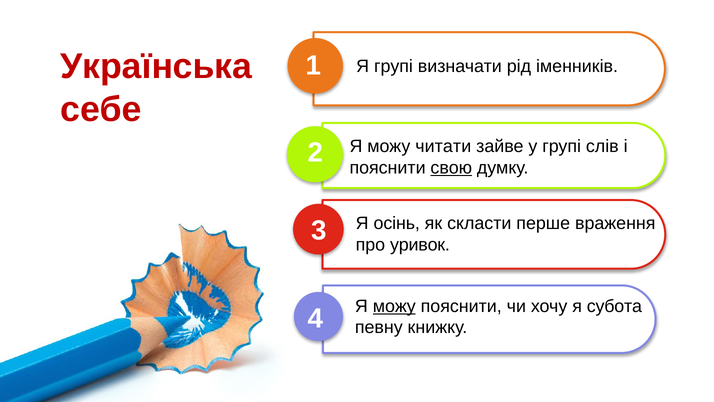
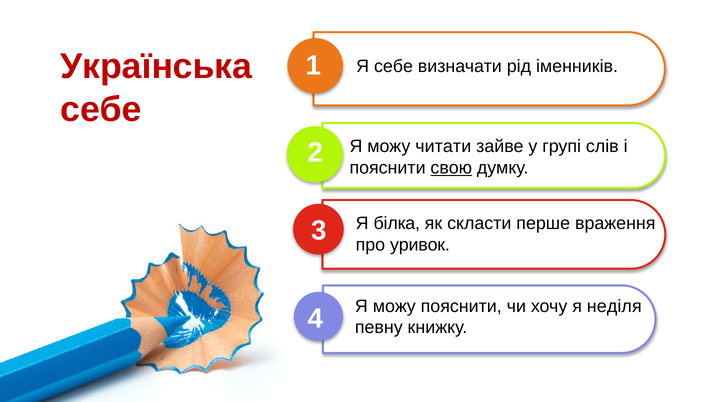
Я групі: групі -> себе
осінь: осінь -> білка
можу at (394, 306) underline: present -> none
субота: субота -> неділя
